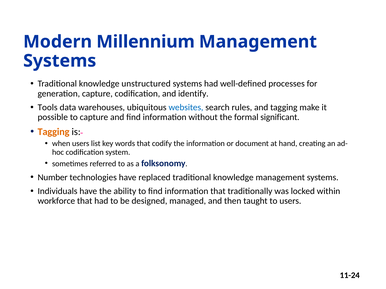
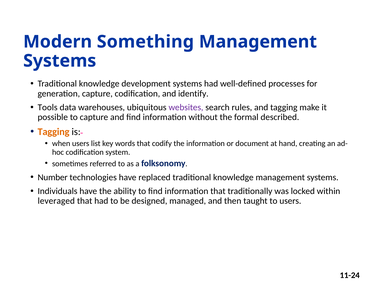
Millennium: Millennium -> Something
unstructured: unstructured -> development
websites colour: blue -> purple
significant: significant -> described
workforce: workforce -> leveraged
